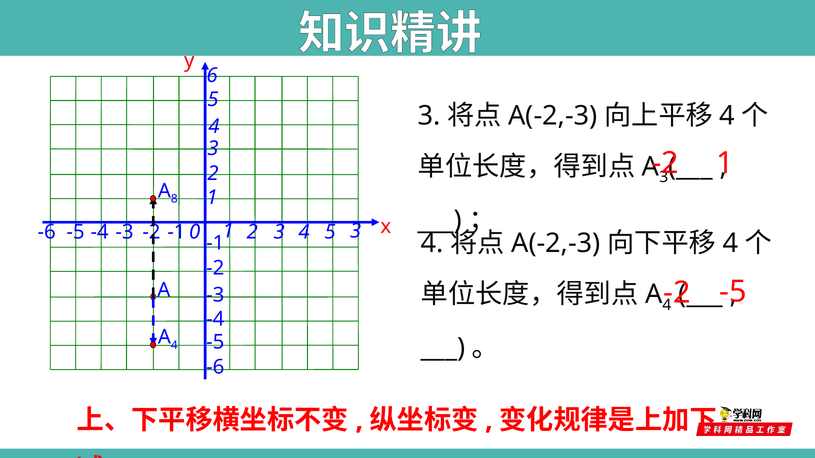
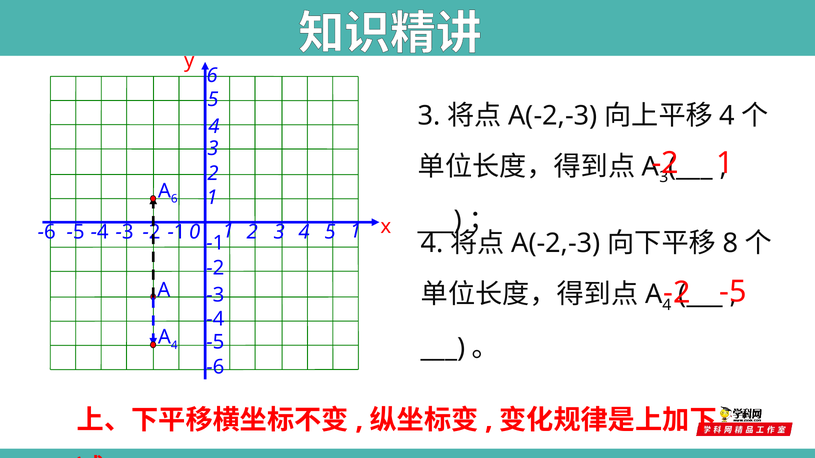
A 8: 8 -> 6
-5 3: 3 -> 1
4 at (730, 244): 4 -> 8
